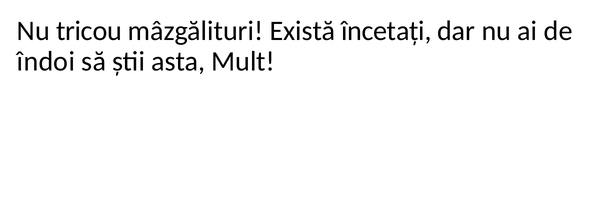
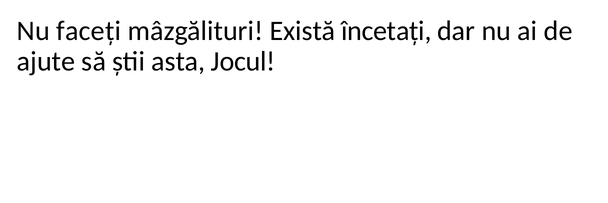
tricou: tricou -> faceți
îndoi: îndoi -> ajute
Mult: Mult -> Jocul
